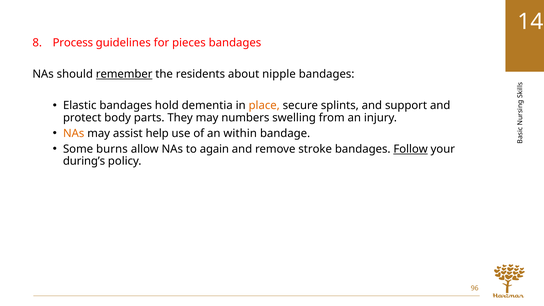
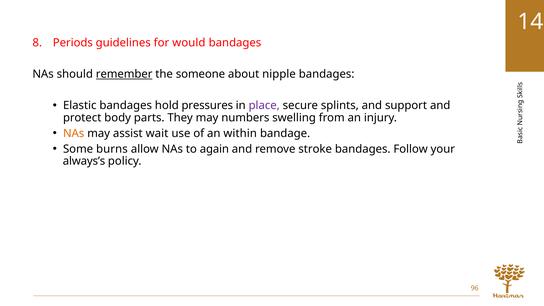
Process: Process -> Periods
pieces: pieces -> would
residents: residents -> someone
dementia: dementia -> pressures
place colour: orange -> purple
help: help -> wait
Follow underline: present -> none
during’s: during’s -> always’s
